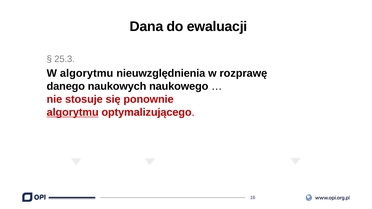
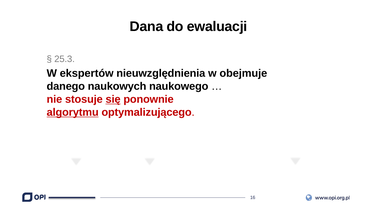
W algorytmu: algorytmu -> ekspertów
rozprawę: rozprawę -> obejmuje
się underline: none -> present
